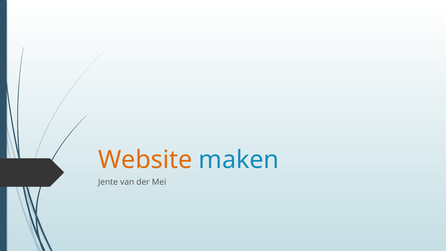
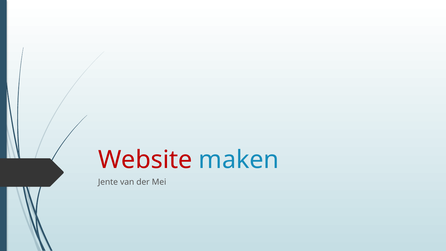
Website colour: orange -> red
